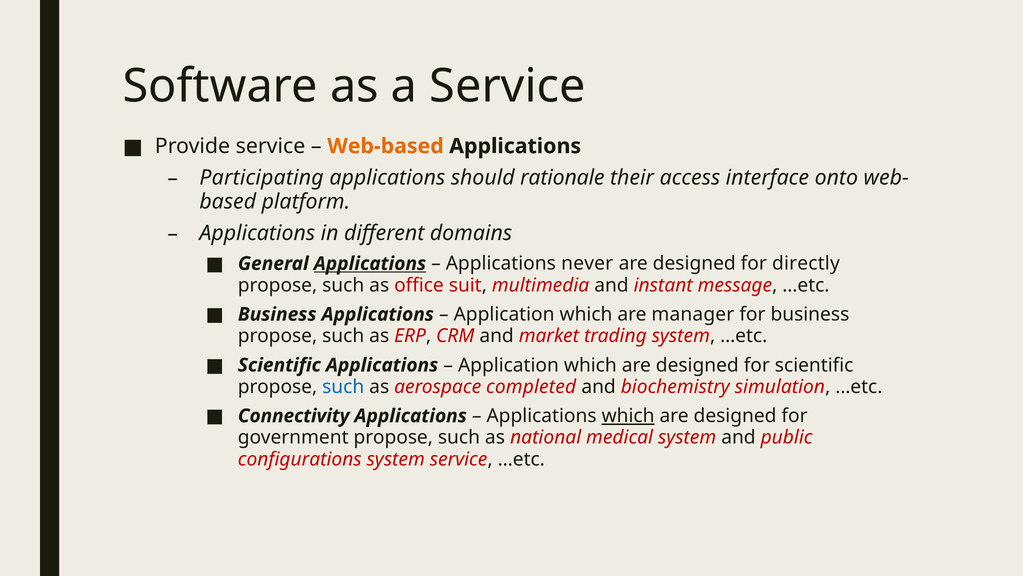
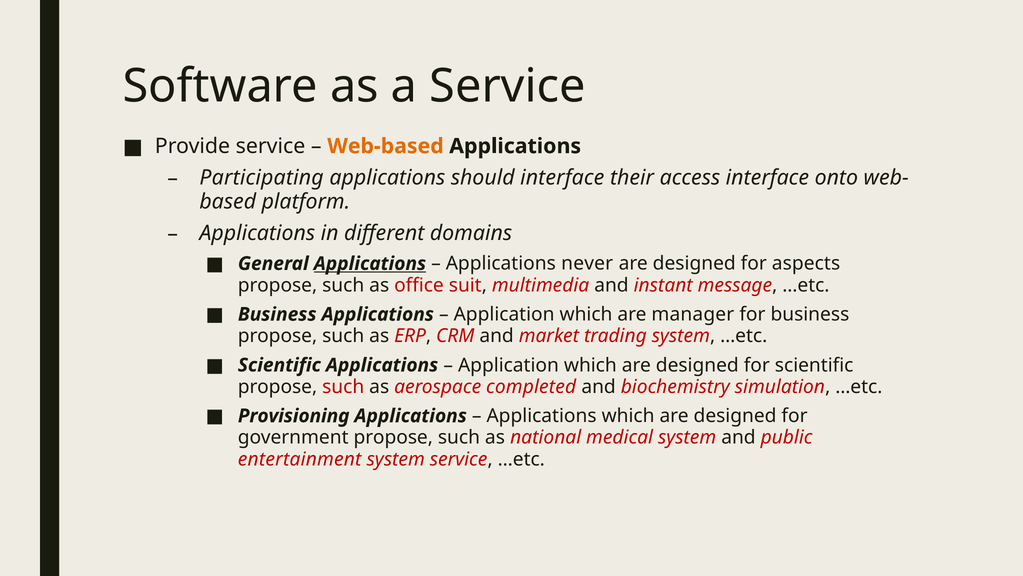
should rationale: rationale -> interface
directly: directly -> aspects
such at (343, 386) colour: blue -> red
Connectivity: Connectivity -> Provisioning
which at (628, 416) underline: present -> none
configurations: configurations -> entertainment
